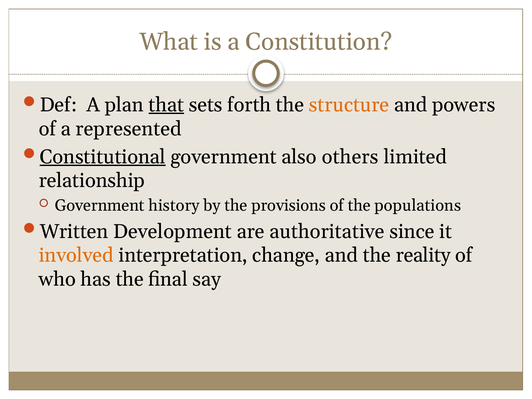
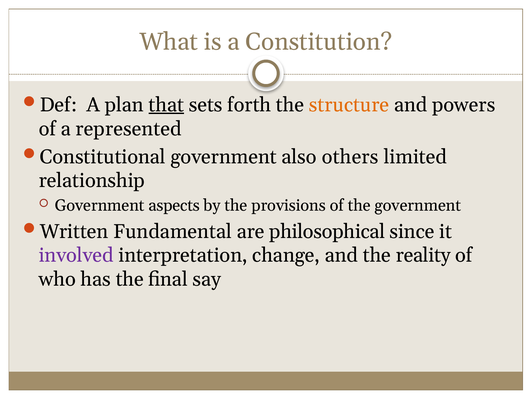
Constitutional underline: present -> none
history: history -> aspects
the populations: populations -> government
Development: Development -> Fundamental
authoritative: authoritative -> philosophical
involved colour: orange -> purple
